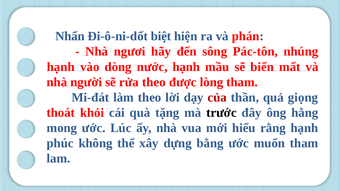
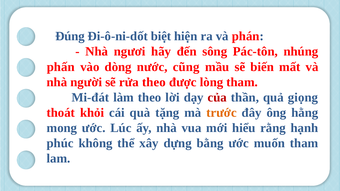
Nhấn: Nhấn -> Đúng
hạnh at (61, 67): hạnh -> phấn
nước hạnh: hạnh -> cũng
trước colour: black -> orange
